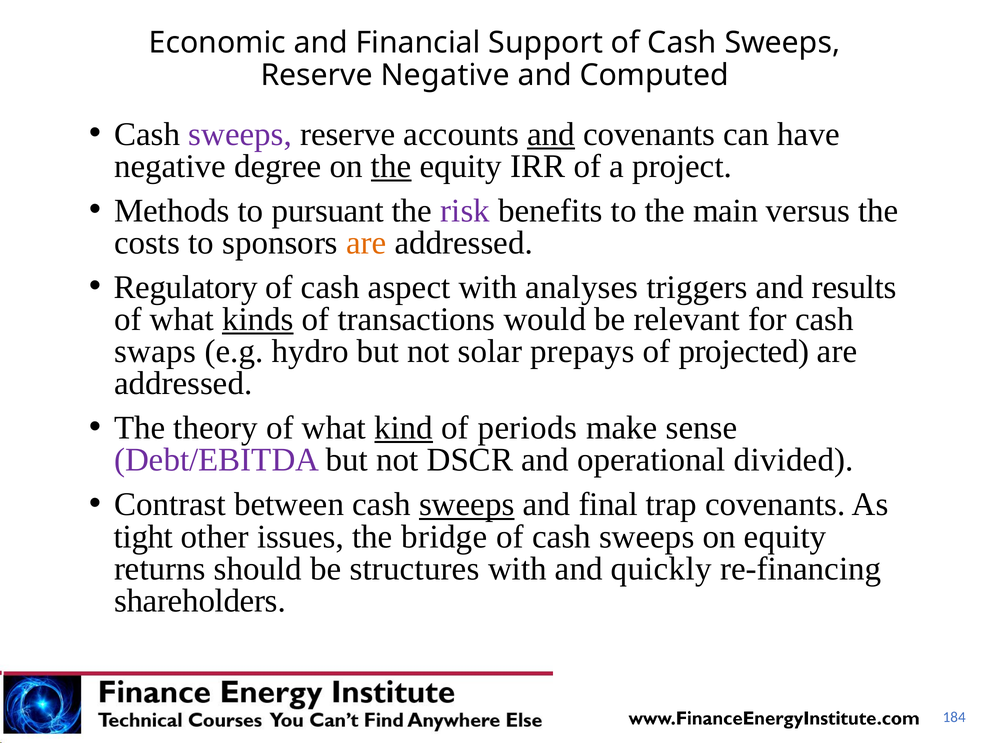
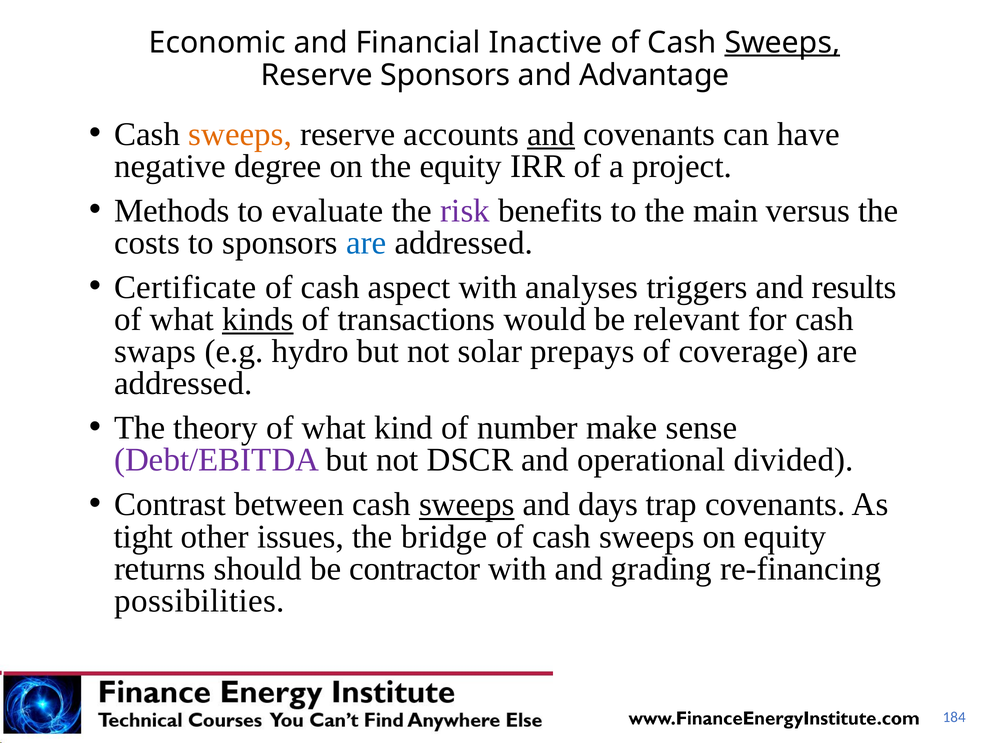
Support: Support -> Inactive
Sweeps at (782, 43) underline: none -> present
Reserve Negative: Negative -> Sponsors
Computed: Computed -> Advantage
sweeps at (240, 134) colour: purple -> orange
the at (391, 166) underline: present -> none
pursuant: pursuant -> evaluate
are at (366, 243) colour: orange -> blue
Regulatory: Regulatory -> Certificate
projected: projected -> coverage
kind underline: present -> none
periods: periods -> number
final: final -> days
structures: structures -> contractor
quickly: quickly -> grading
shareholders: shareholders -> possibilities
